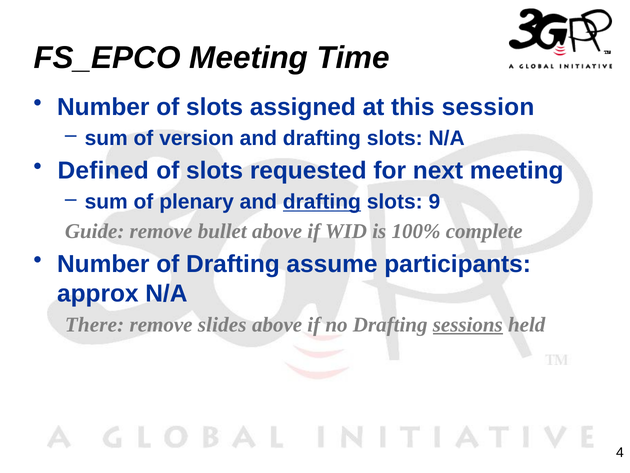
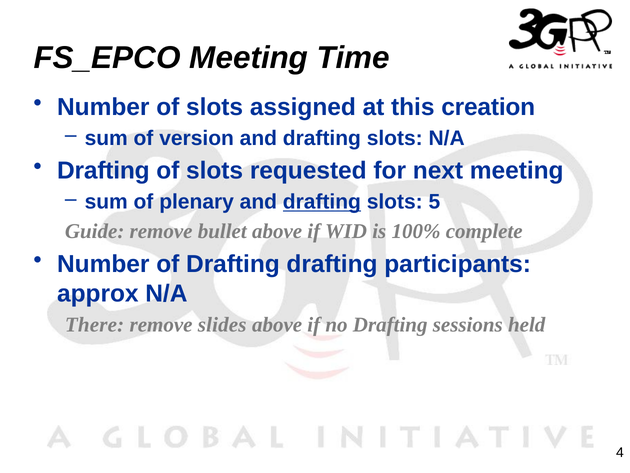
session: session -> creation
Defined at (103, 171): Defined -> Drafting
9: 9 -> 5
Drafting assume: assume -> drafting
sessions underline: present -> none
